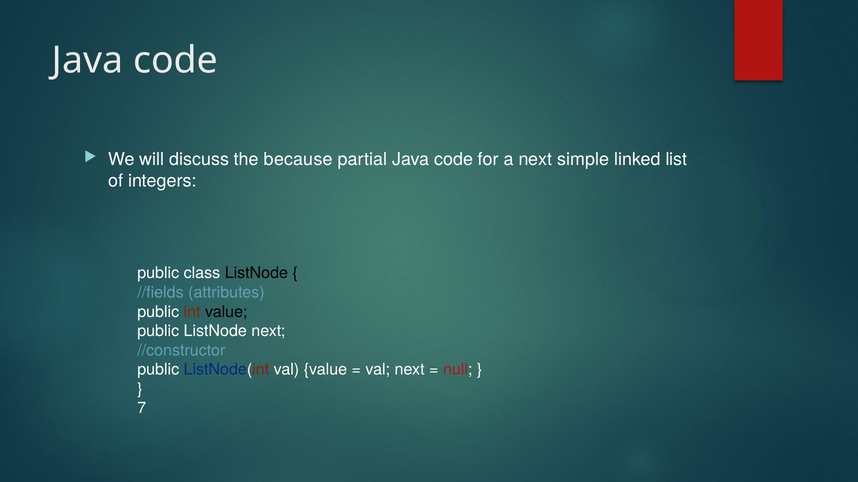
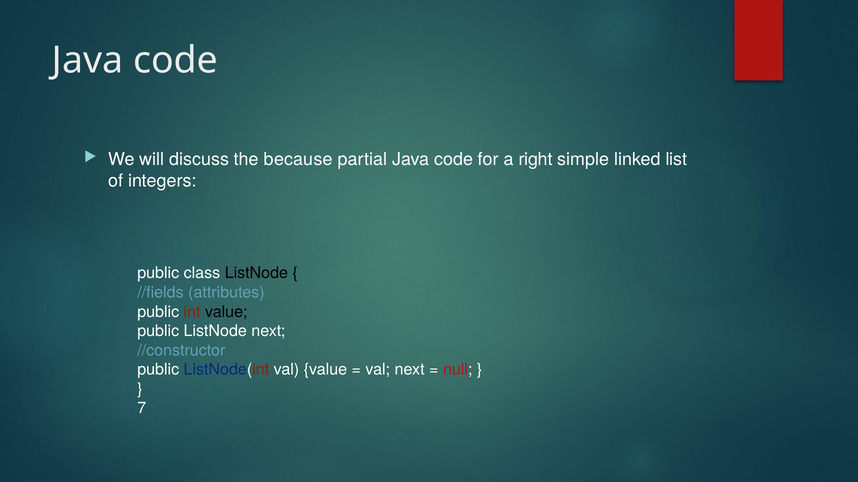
a next: next -> right
